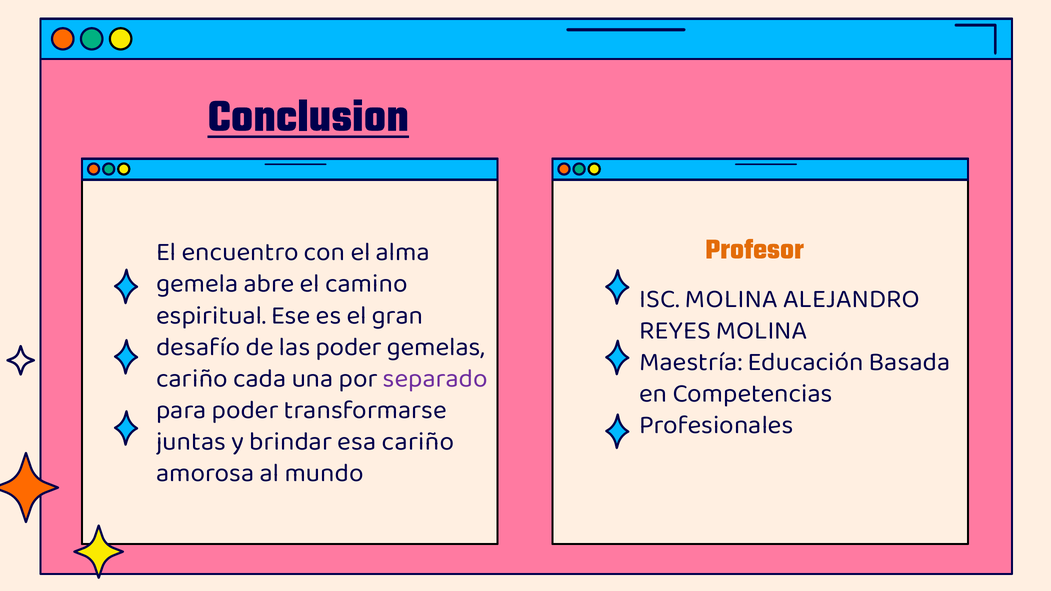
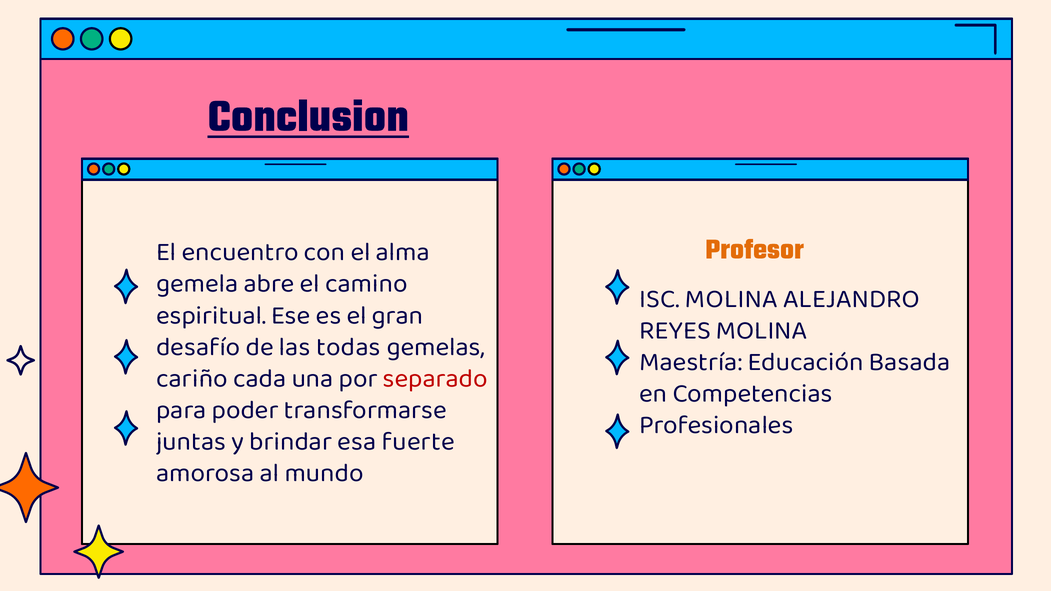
las poder: poder -> todas
separado colour: purple -> red
esa cariño: cariño -> fuerte
